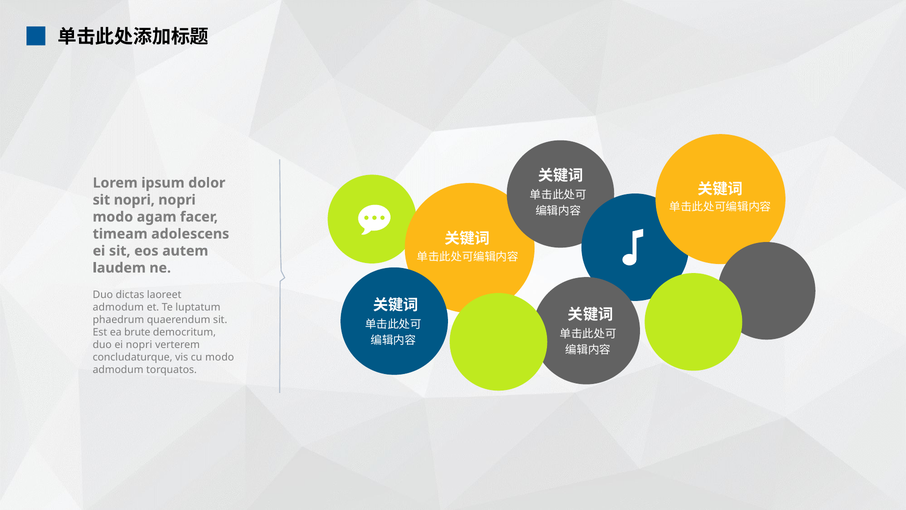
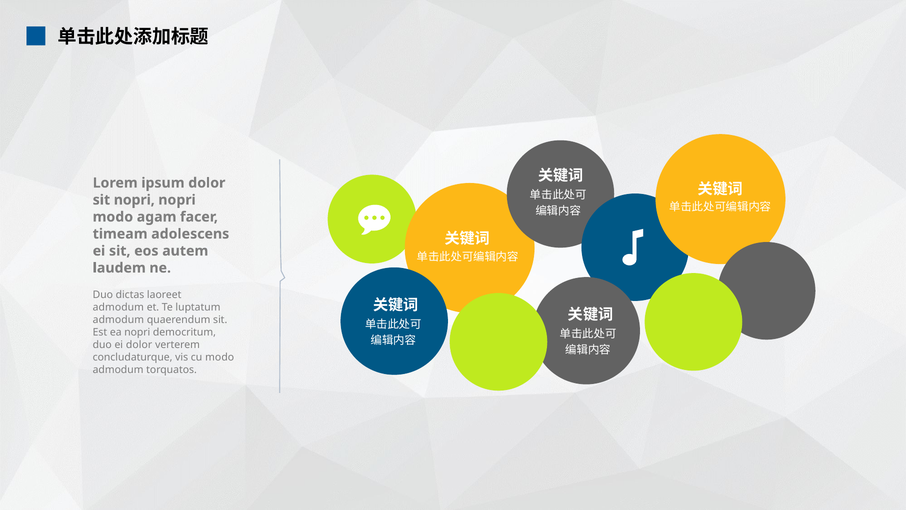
phaedrum at (118, 320): phaedrum -> admodum
ea brute: brute -> nopri
ei nopri: nopri -> dolor
